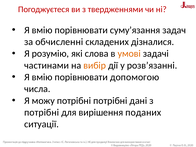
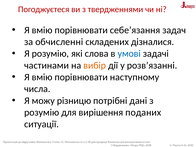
суму’язання: суму’язання -> себе’язання
умові colour: orange -> blue
допомогою: допомогою -> наступному
можу потрібні: потрібні -> різницю
потрібні at (42, 112): потрібні -> розумію
